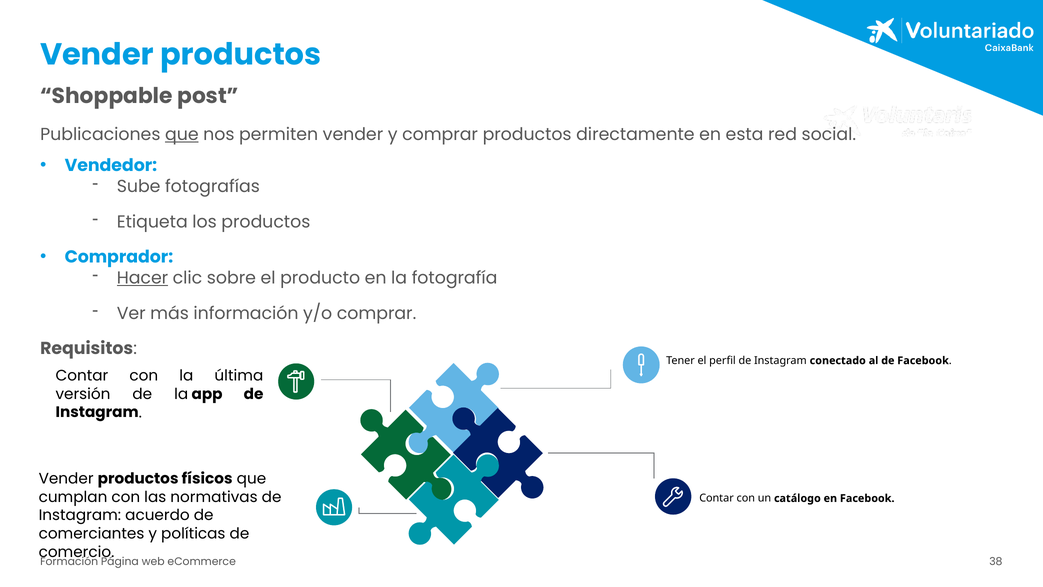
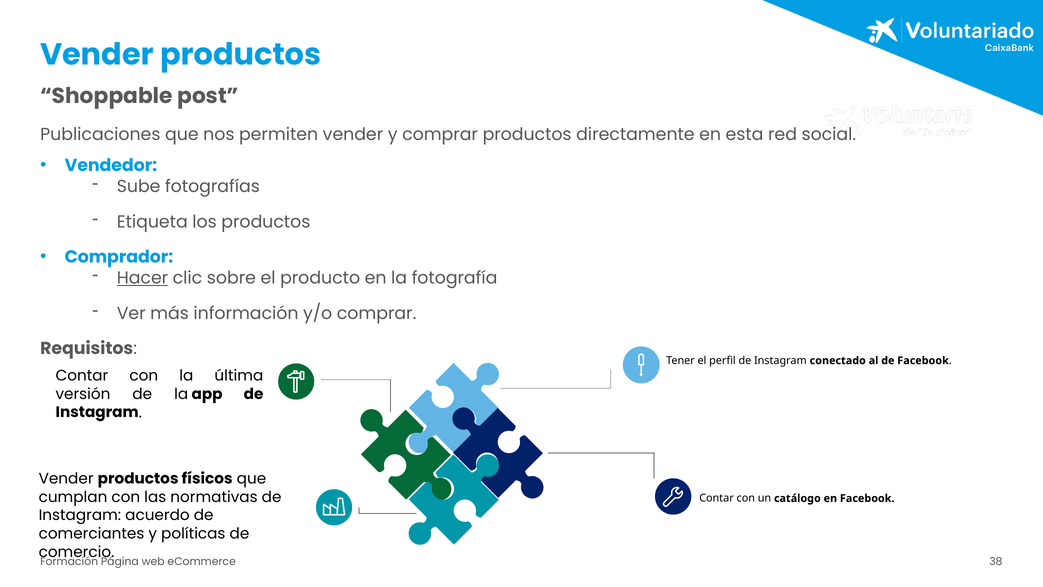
que at (182, 134) underline: present -> none
